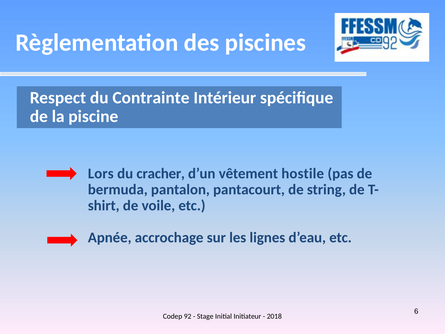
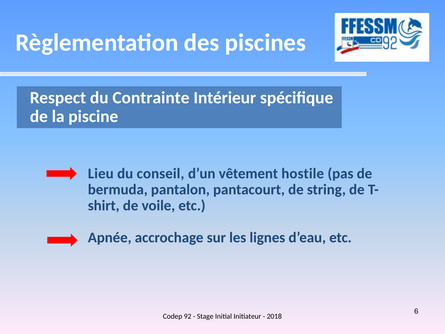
Lors: Lors -> Lieu
cracher: cracher -> conseil
